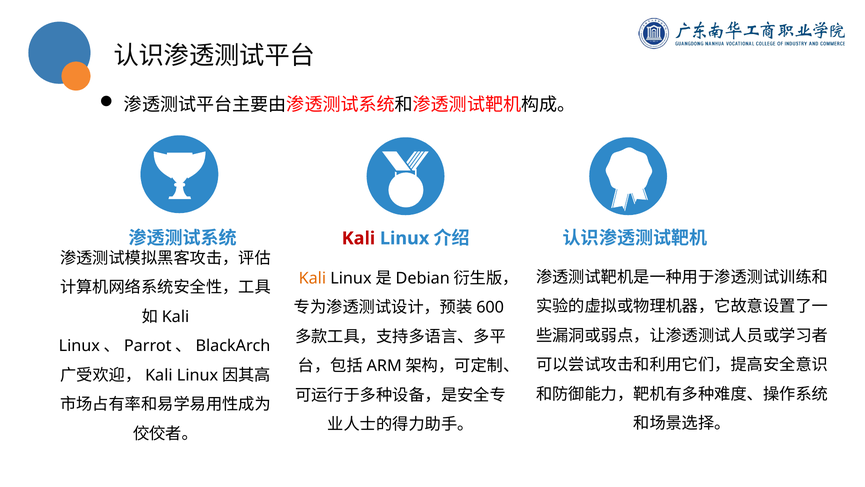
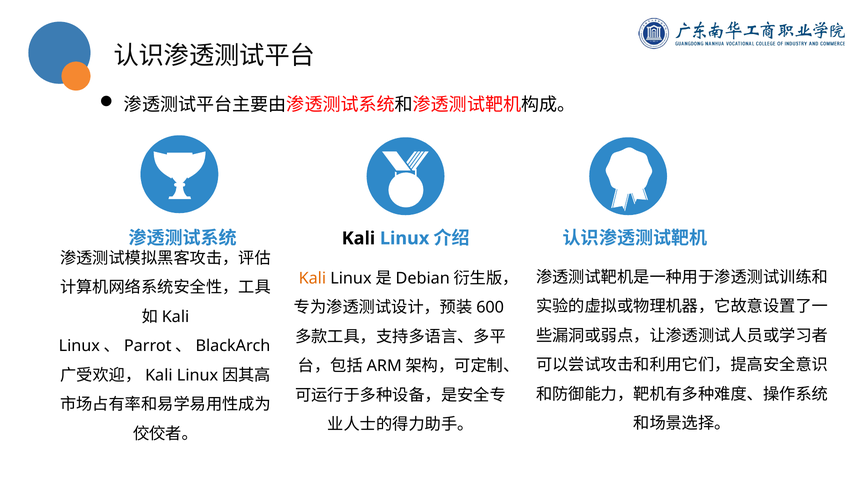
Kali at (358, 238) colour: red -> black
